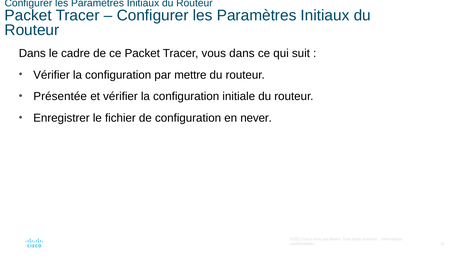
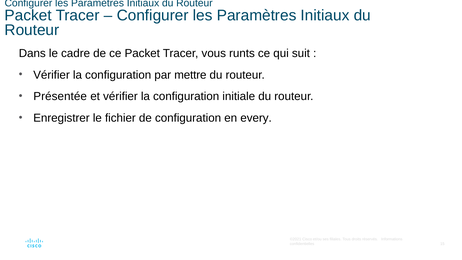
vous dans: dans -> runts
never: never -> every
